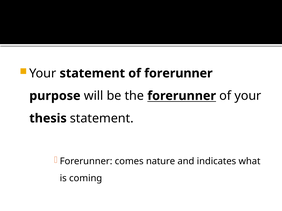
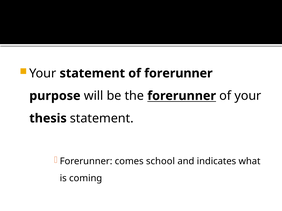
nature: nature -> school
